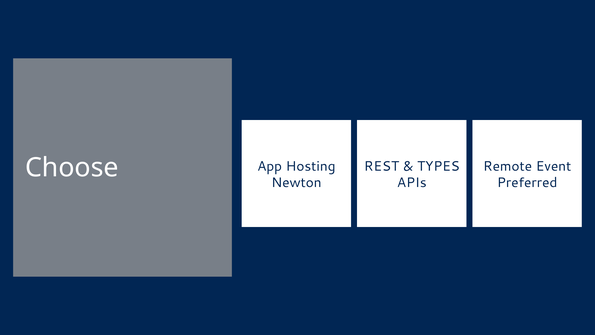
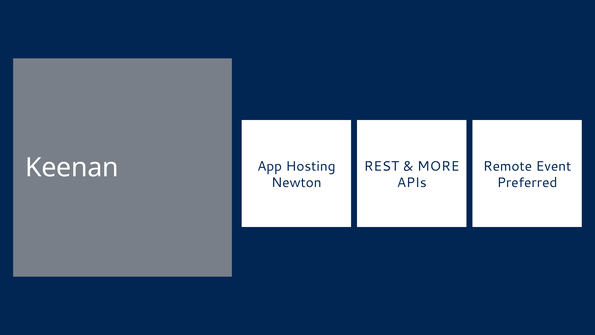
Choose: Choose -> Keenan
TYPES: TYPES -> MORE
